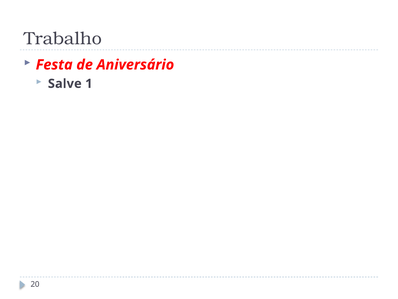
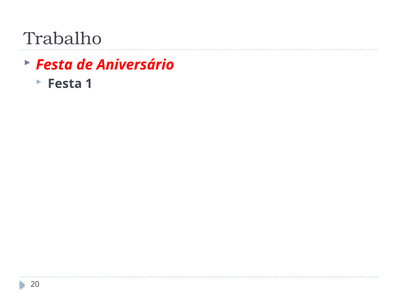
Salve at (65, 84): Salve -> Festa
